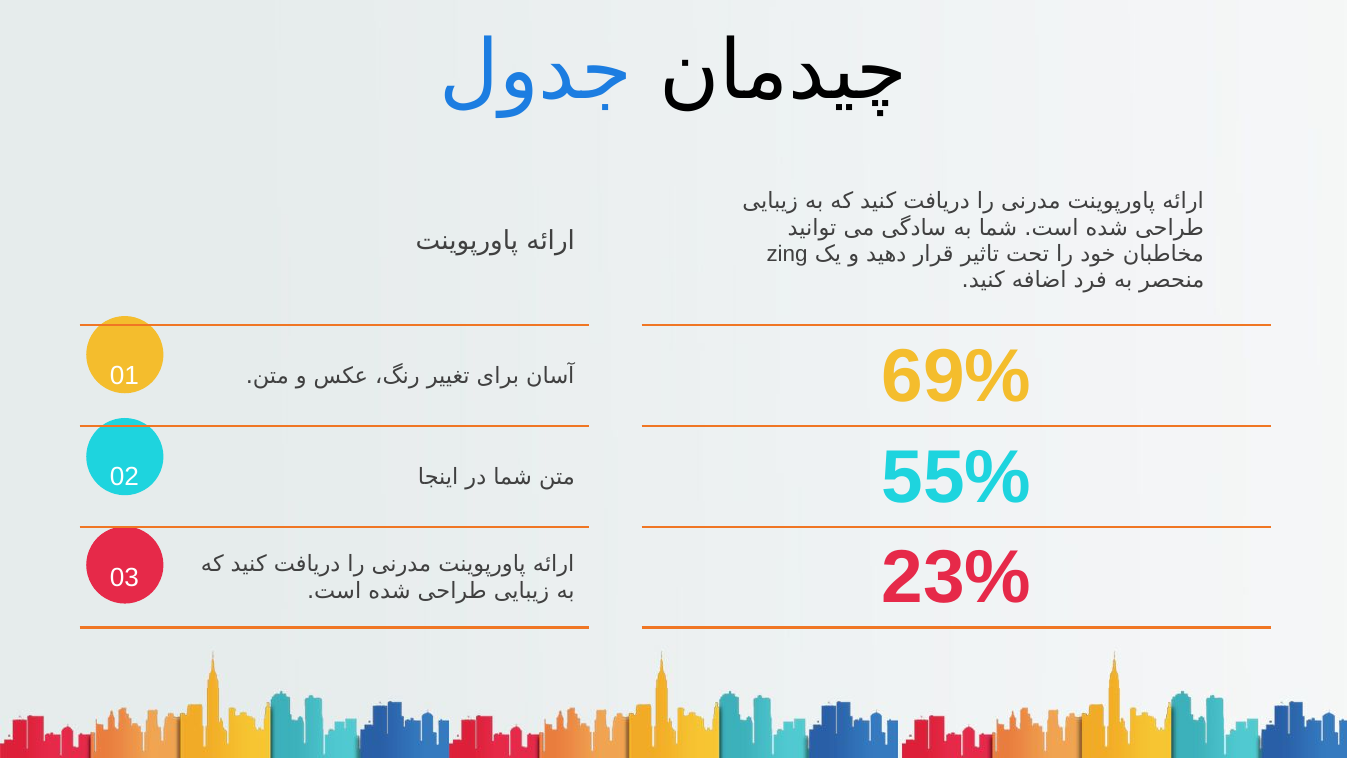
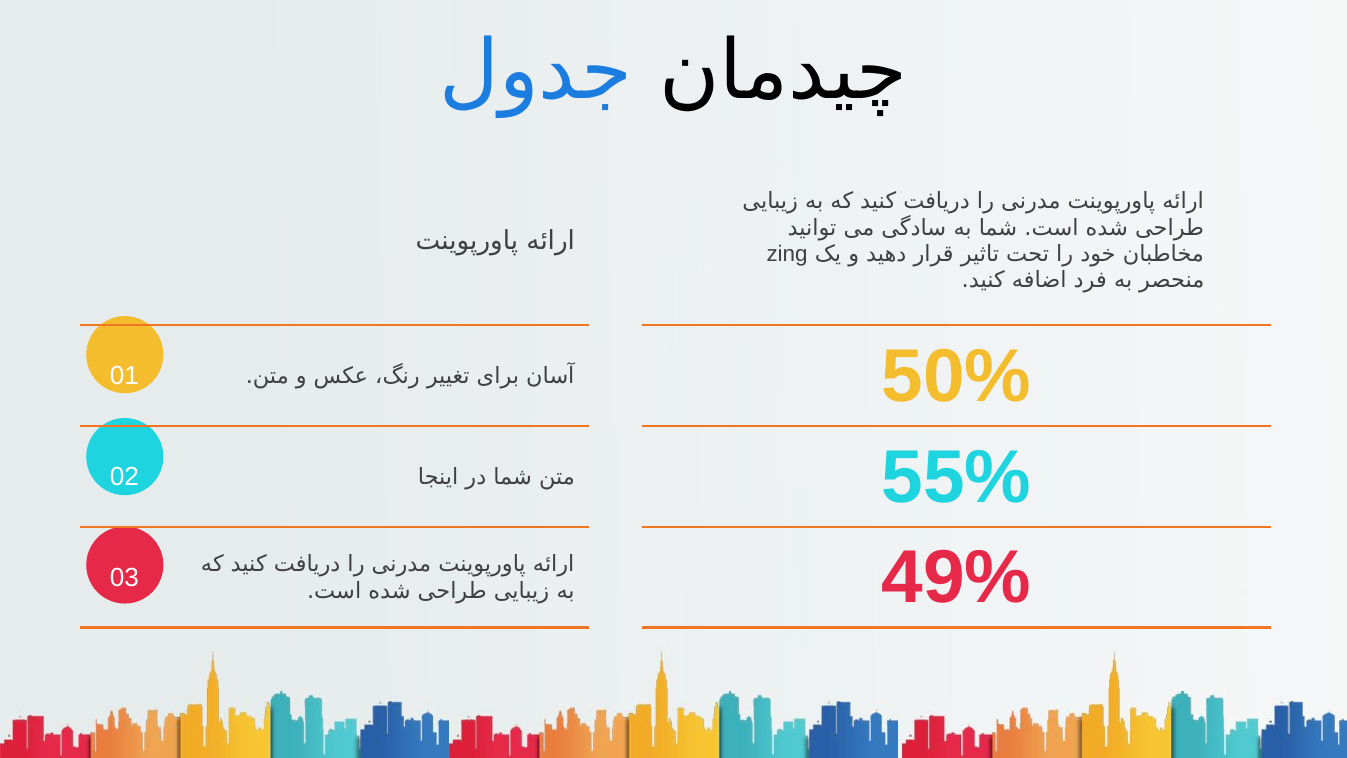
69%: 69% -> 50%
23%: 23% -> 49%
